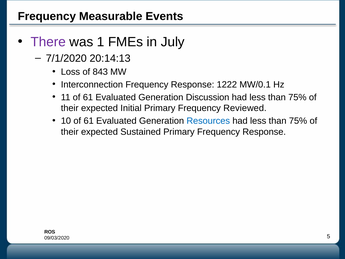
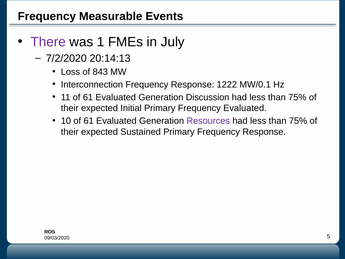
7/1/2020: 7/1/2020 -> 7/2/2020
Frequency Reviewed: Reviewed -> Evaluated
Resources colour: blue -> purple
